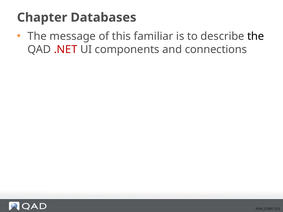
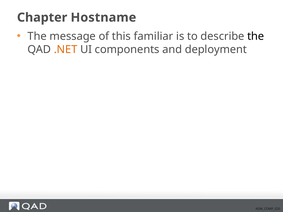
Databases: Databases -> Hostname
.NET colour: red -> orange
connections: connections -> deployment
